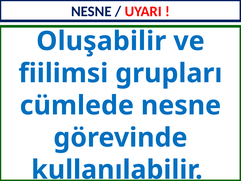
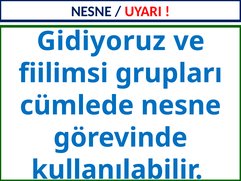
Oluşabilir: Oluşabilir -> Gidiyoruz
